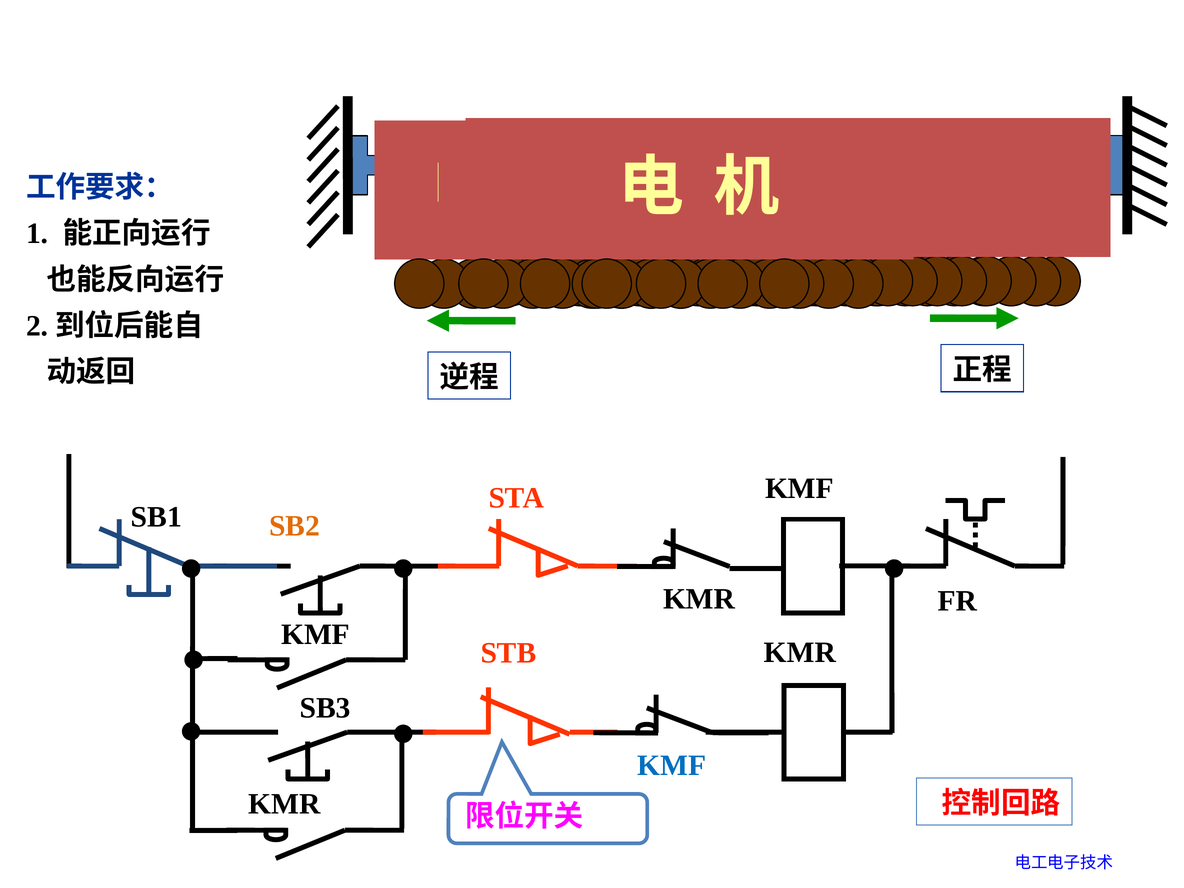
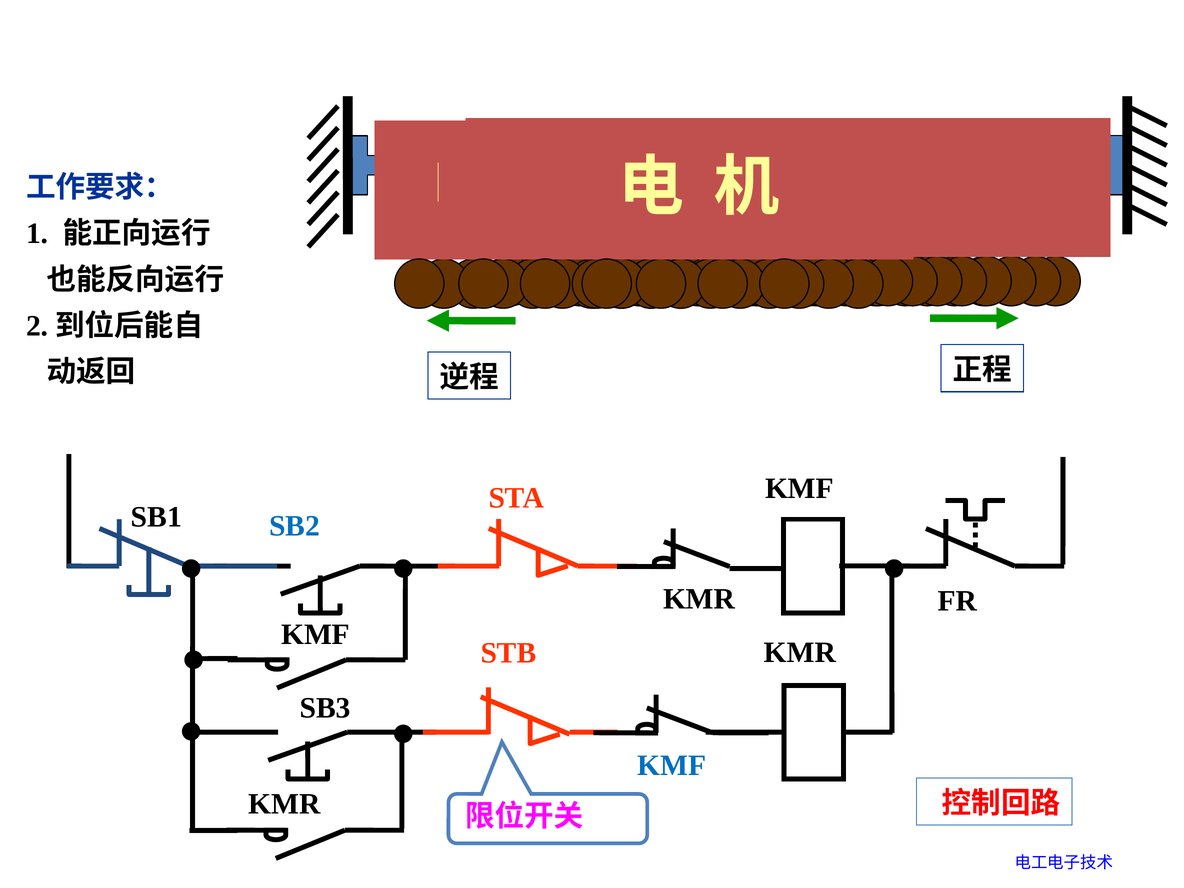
SB2 colour: orange -> blue
